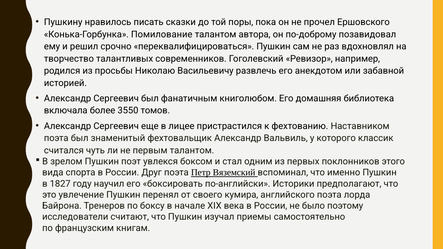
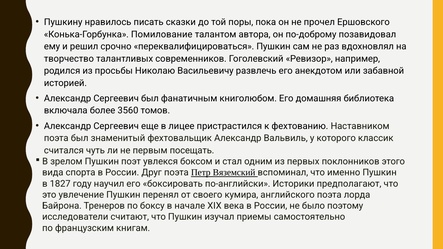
3550: 3550 -> 3560
первым талантом: талантом -> посещать
